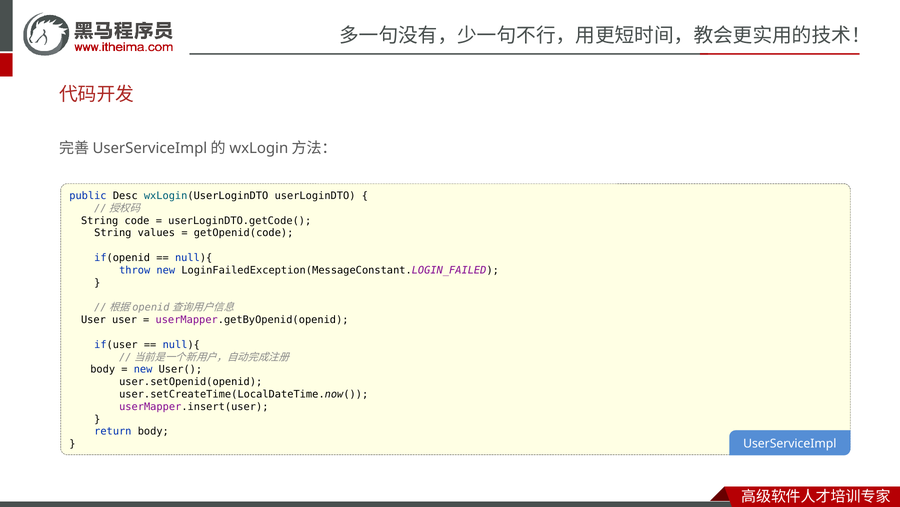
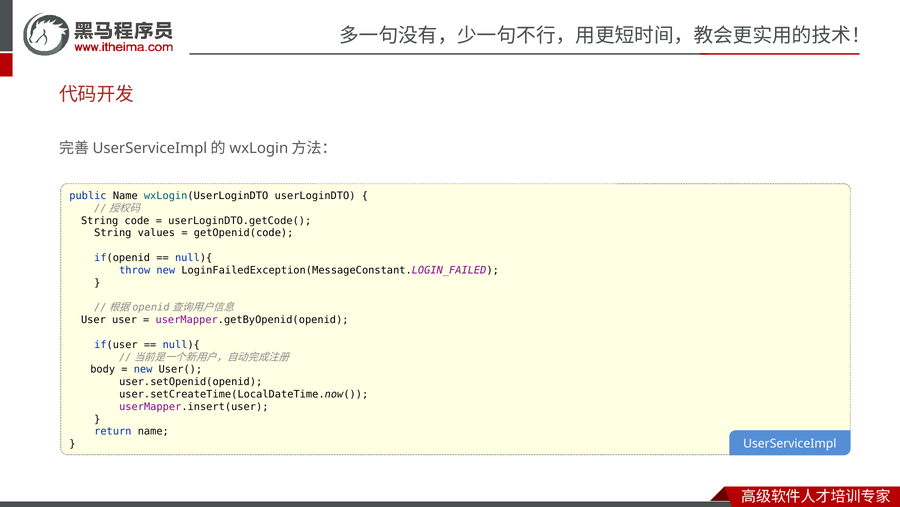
public Desc: Desc -> Name
return body: body -> name
